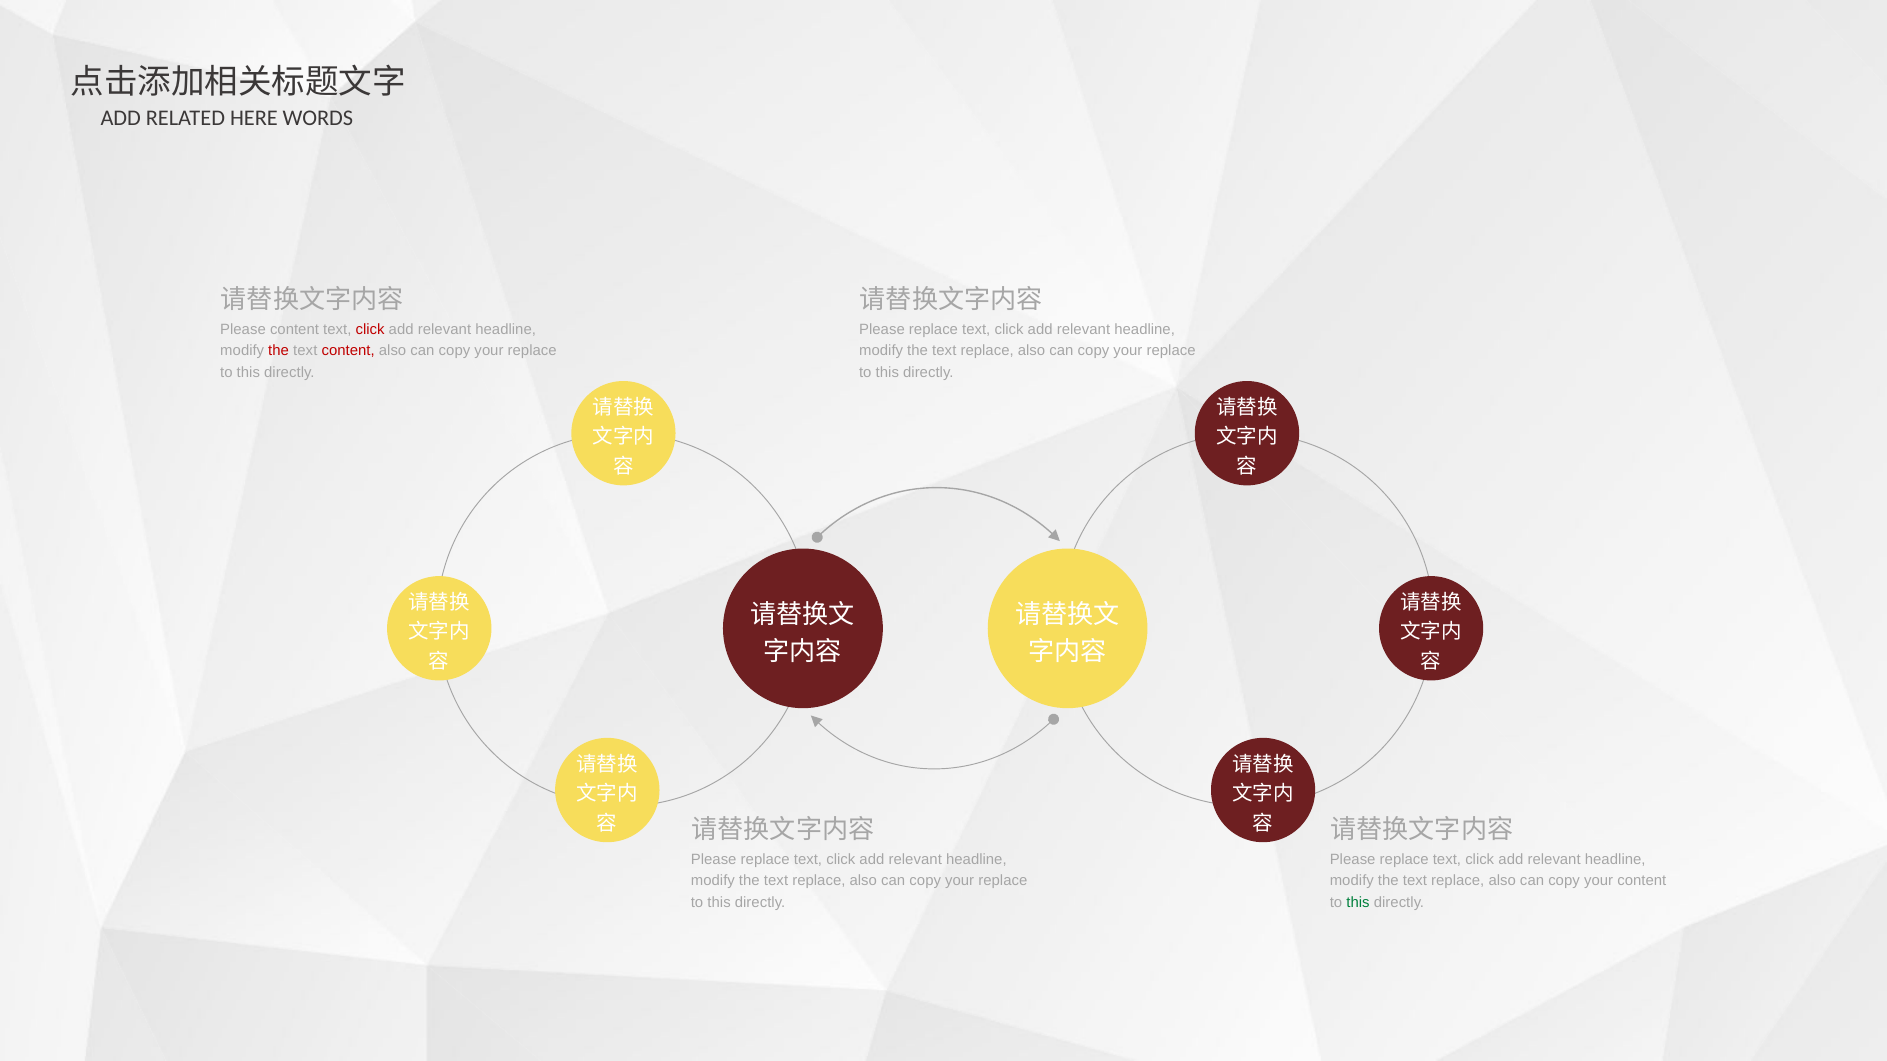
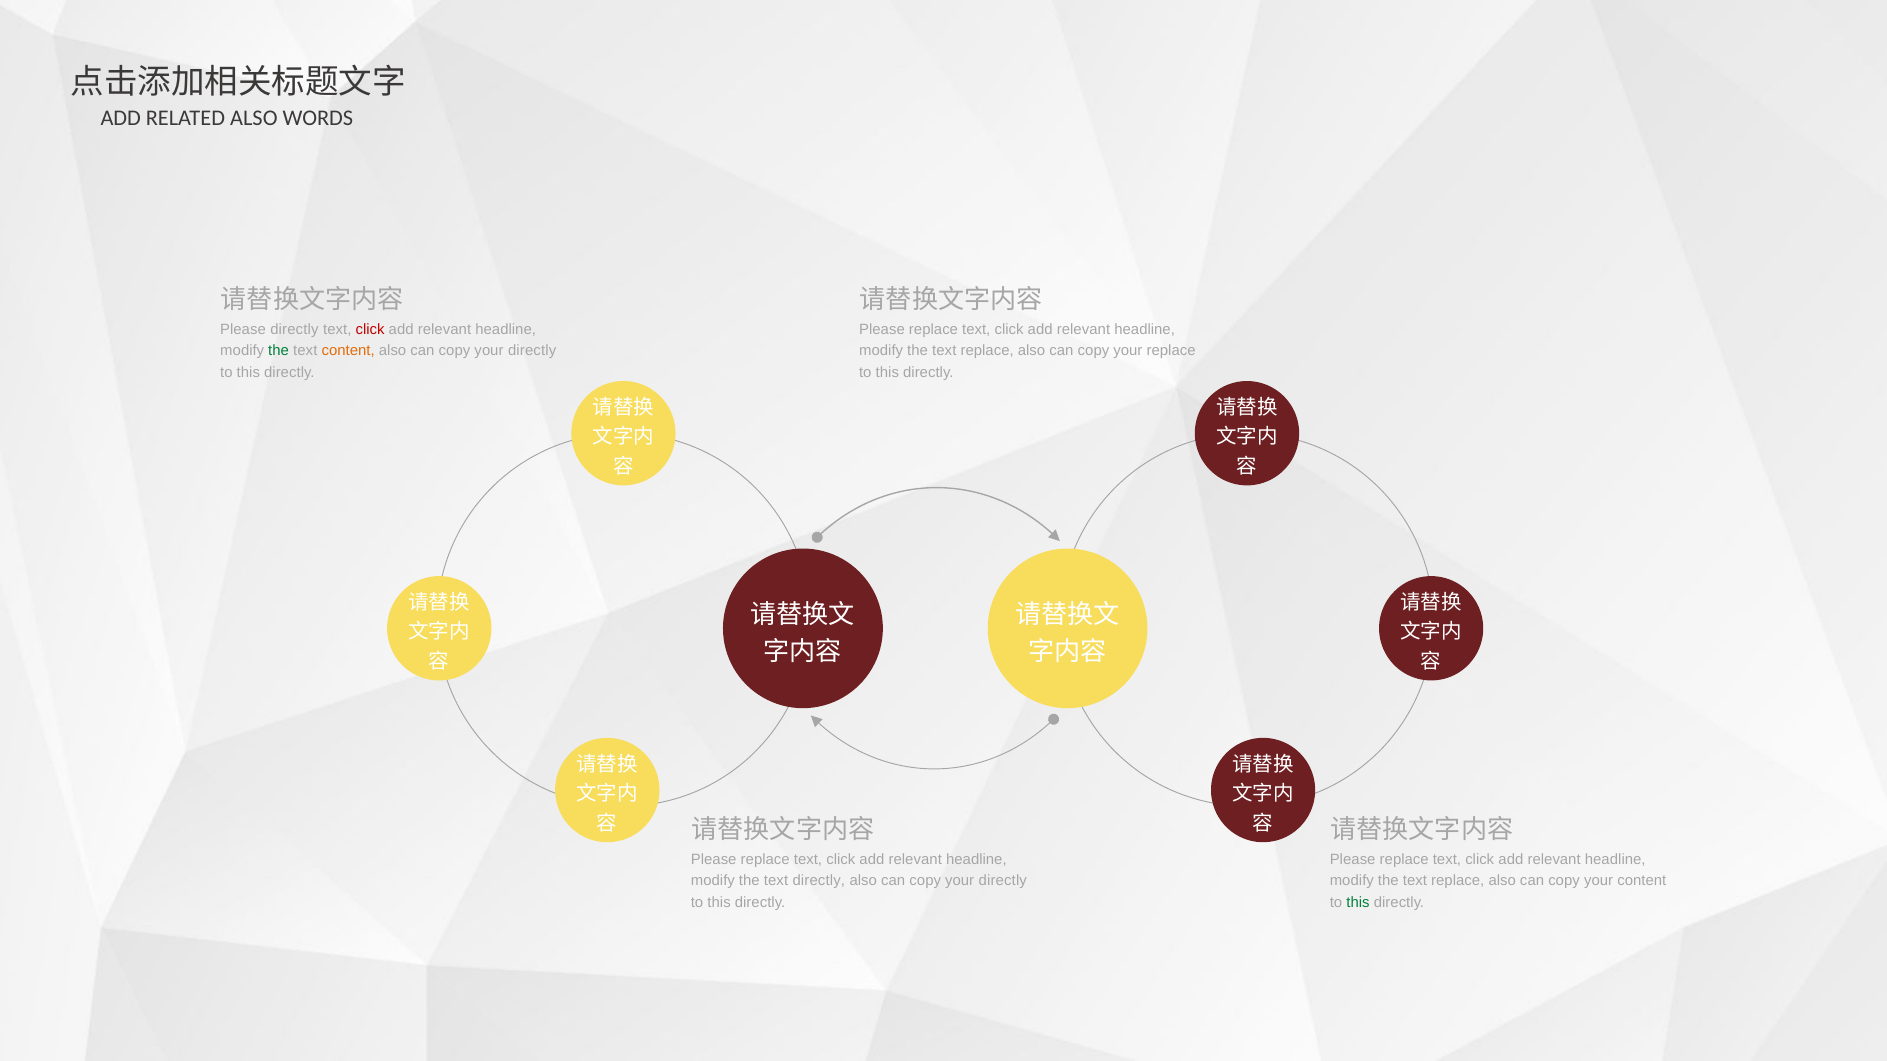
RELATED HERE: HERE -> ALSO
Please content: content -> directly
the at (279, 351) colour: red -> green
content at (348, 351) colour: red -> orange
replace at (532, 351): replace -> directly
replace at (819, 881): replace -> directly
replace at (1003, 881): replace -> directly
